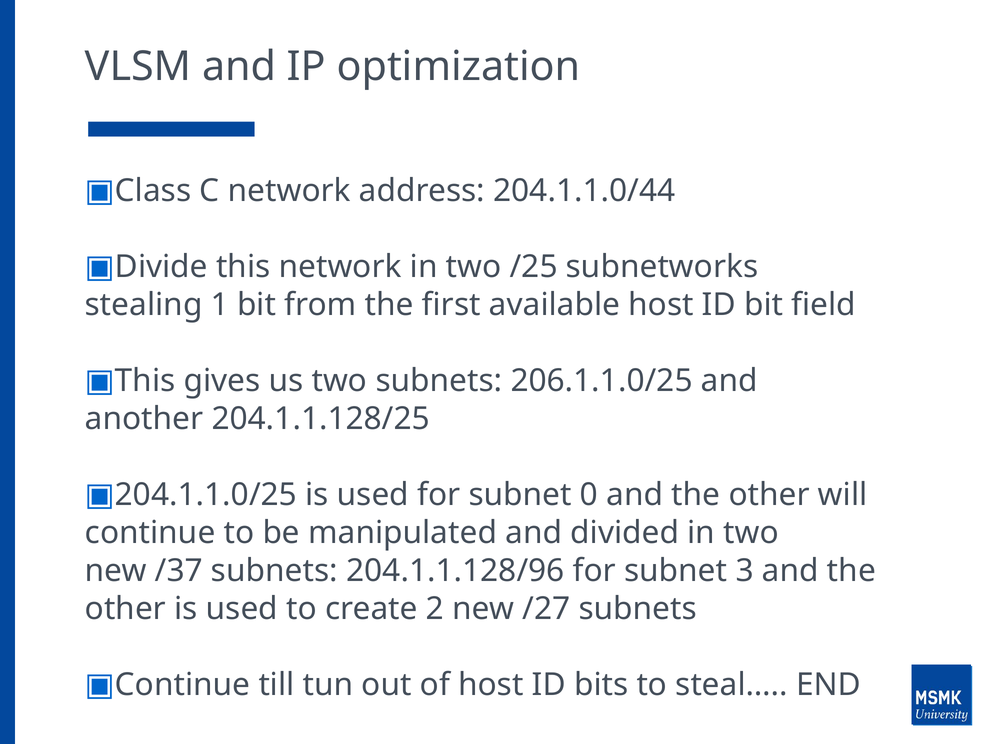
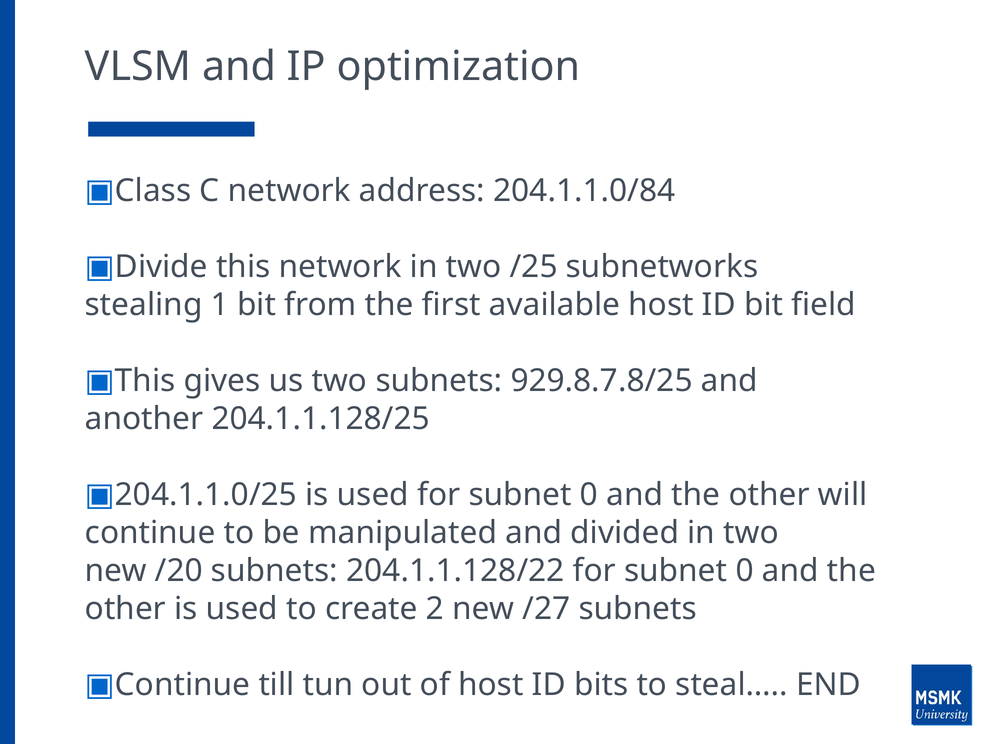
204.1.1.0/44: 204.1.1.0/44 -> 204.1.1.0/84
206.1.1.0/25: 206.1.1.0/25 -> 929.8.7.8/25
/37: /37 -> /20
204.1.1.128/96: 204.1.1.128/96 -> 204.1.1.128/22
3 at (745, 571): 3 -> 0
